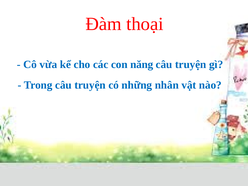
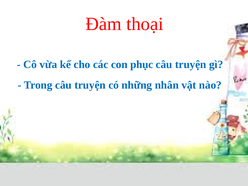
năng: năng -> phục
